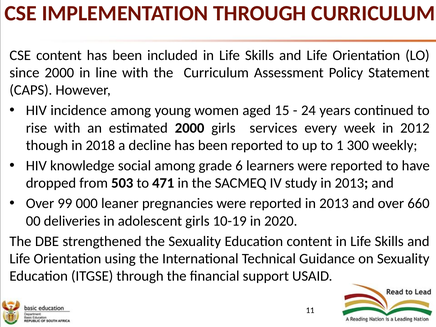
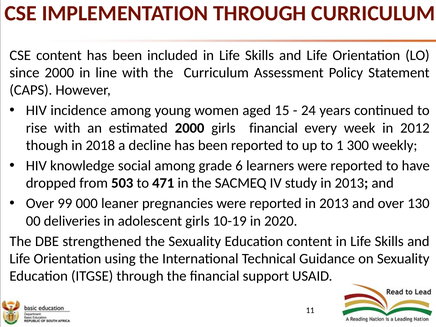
girls services: services -> financial
660: 660 -> 130
